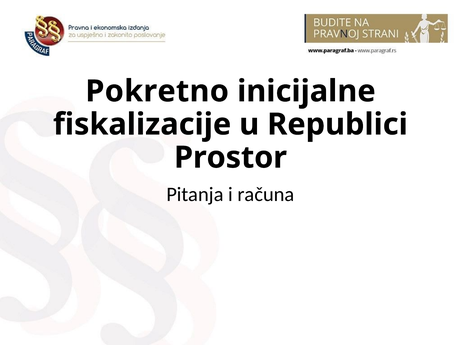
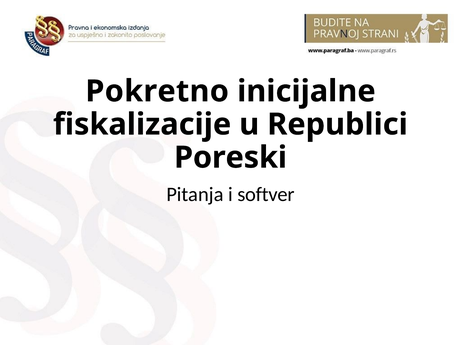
Prostor: Prostor -> Poreski
računa: računa -> softver
